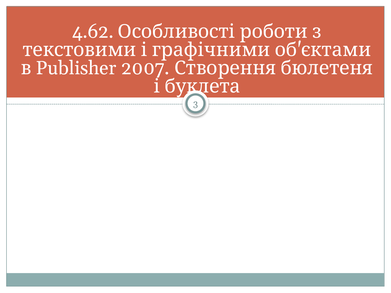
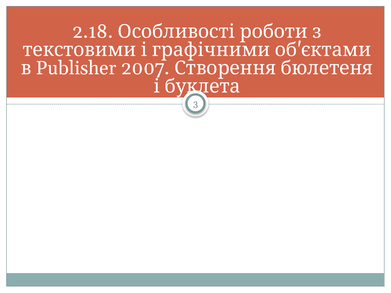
4.62: 4.62 -> 2.18
